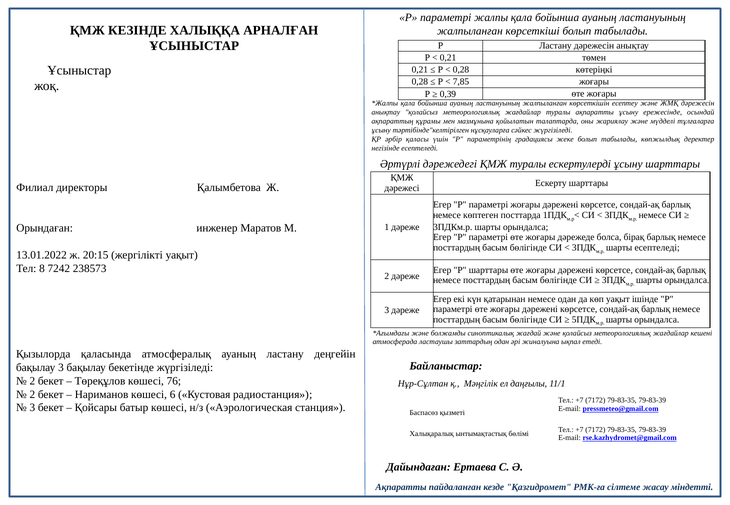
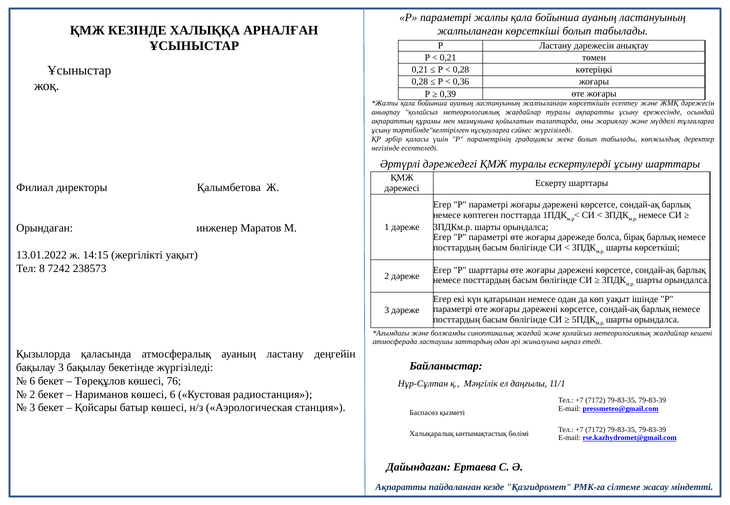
7,85: 7,85 -> 0,36
шарты есептеледі: есептеледі -> көрсеткіші
20:15: 20:15 -> 14:15
2 at (32, 381): 2 -> 6
